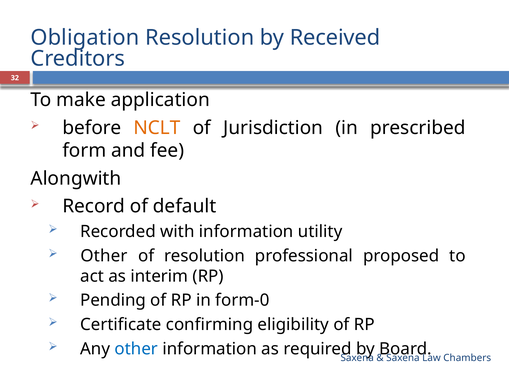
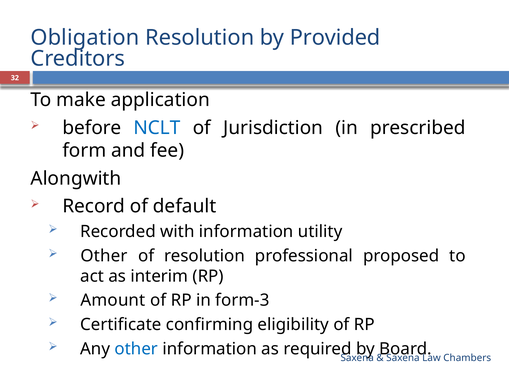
Received: Received -> Provided
NCLT colour: orange -> blue
Pending: Pending -> Amount
form-0: form-0 -> form-3
